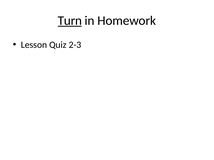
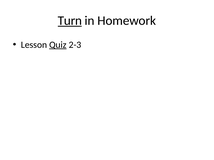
Quiz underline: none -> present
